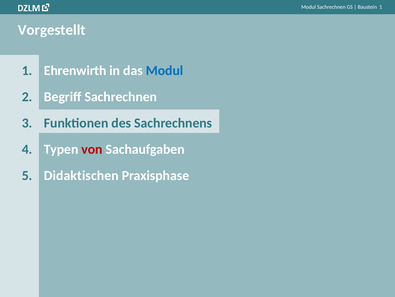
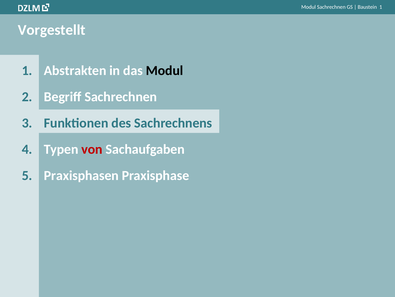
Ehrenwirth: Ehrenwirth -> Abstrakten
Modul at (165, 70) colour: blue -> black
Didaktischen: Didaktischen -> Praxisphasen
